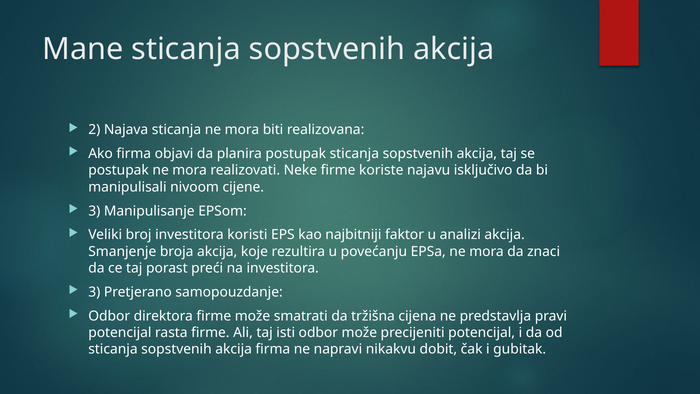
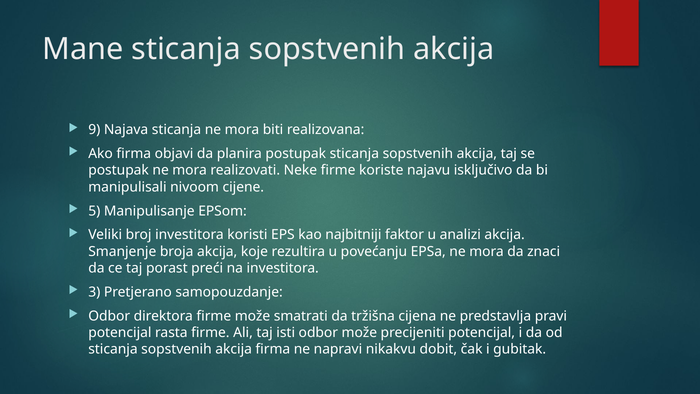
2: 2 -> 9
3 at (94, 211): 3 -> 5
